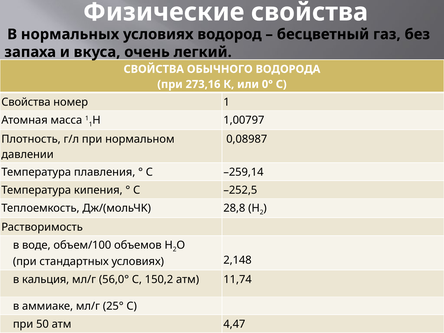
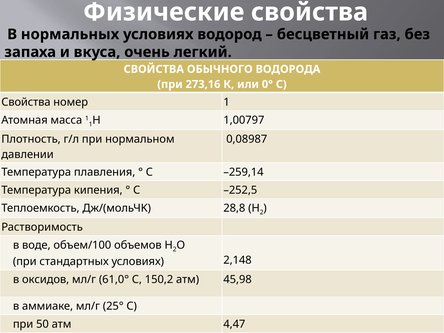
кальция: кальция -> оксидов
56,0°: 56,0° -> 61,0°
11,74: 11,74 -> 45,98
